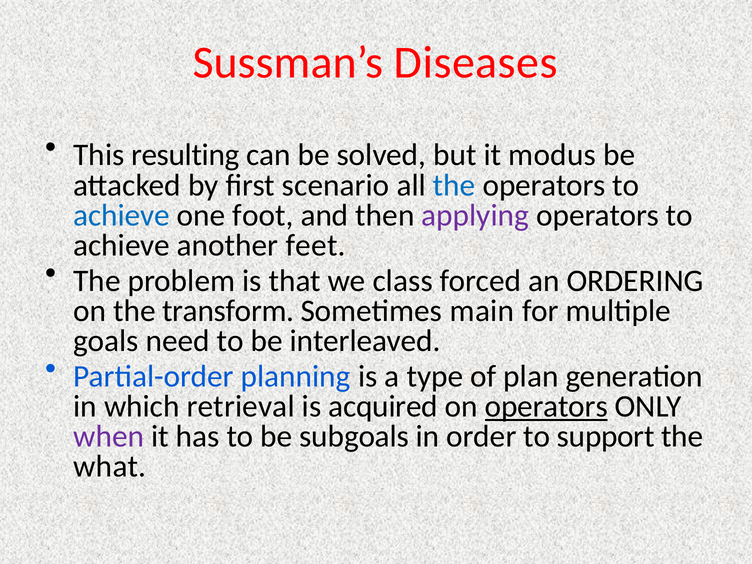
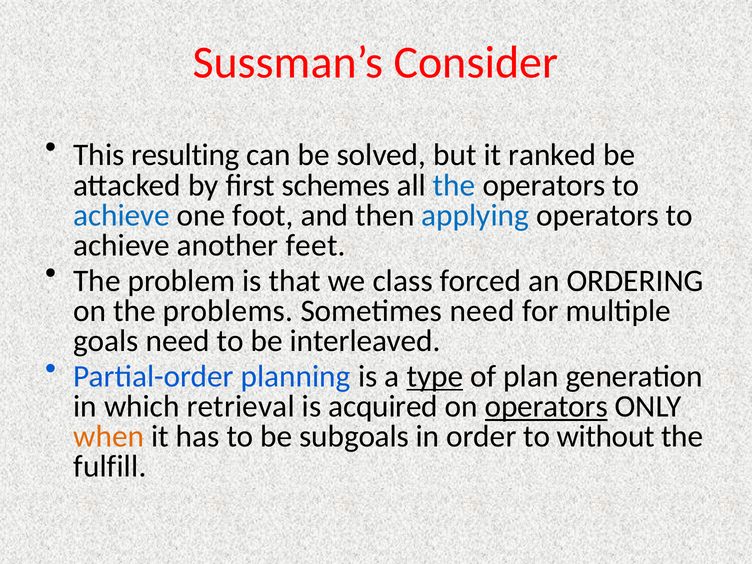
Diseases: Diseases -> Consider
modus: modus -> ranked
scenario: scenario -> schemes
applying colour: purple -> blue
transform: transform -> problems
Sometimes main: main -> need
type underline: none -> present
when colour: purple -> orange
support: support -> without
what: what -> fulfill
